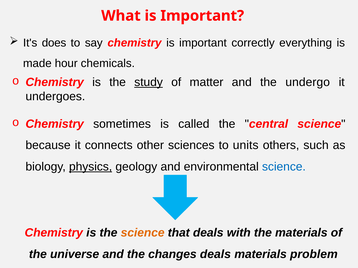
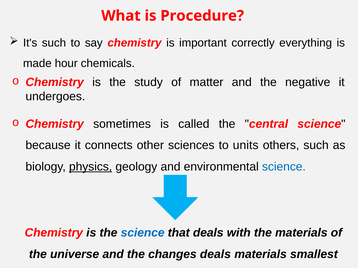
What is Important: Important -> Procedure
It's does: does -> such
study underline: present -> none
undergo: undergo -> negative
science at (143, 233) colour: orange -> blue
problem: problem -> smallest
